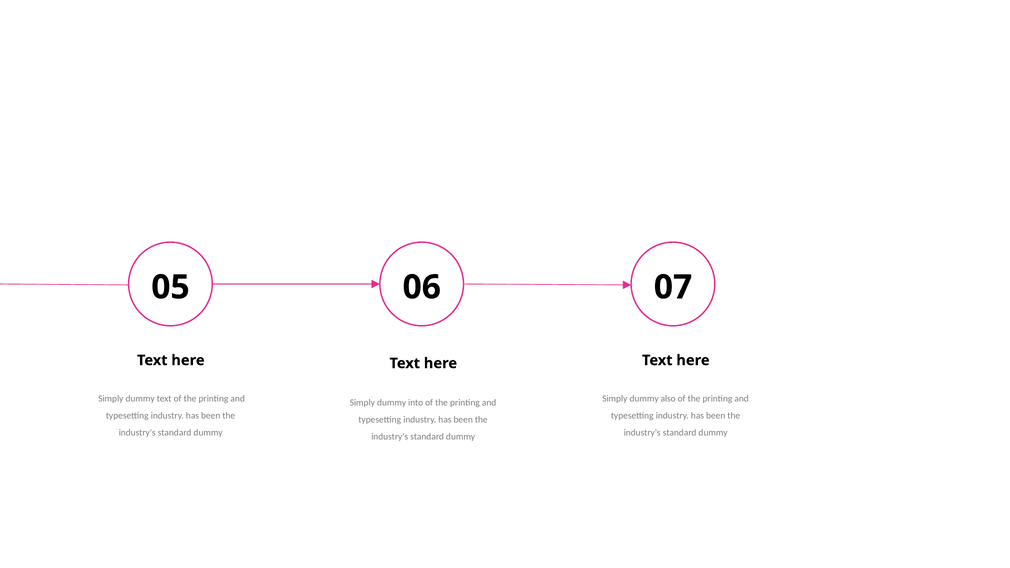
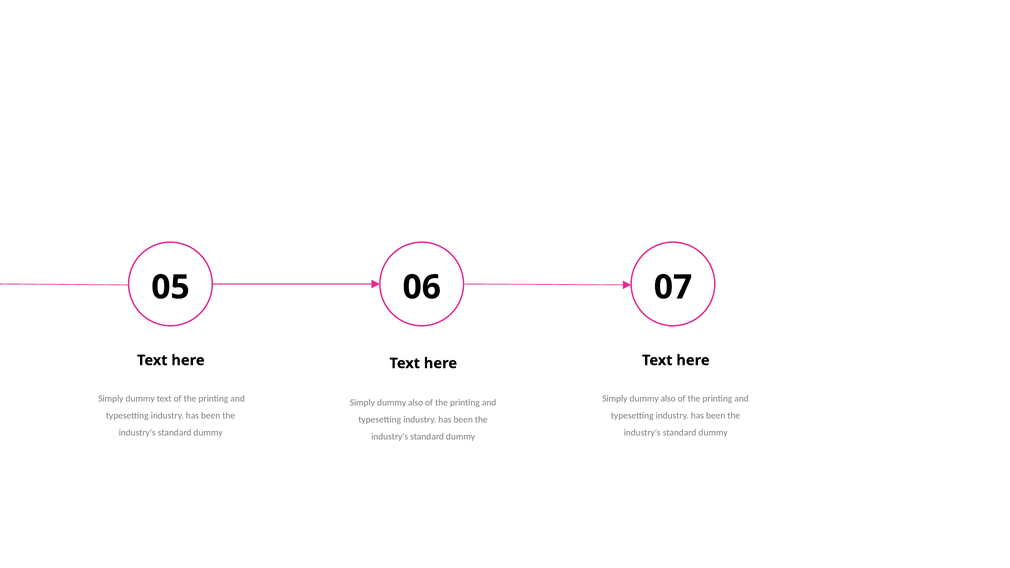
into at (416, 403): into -> also
